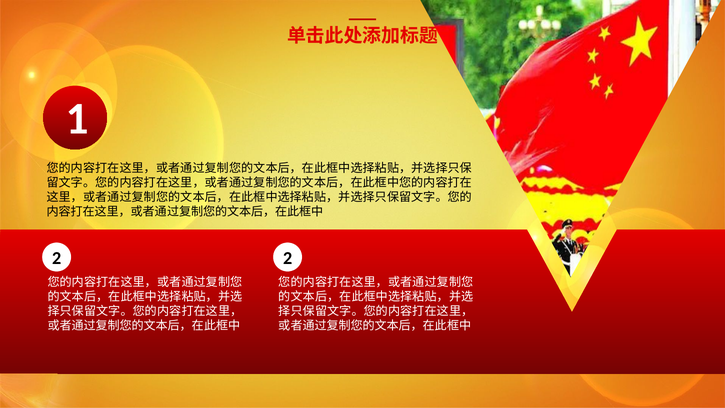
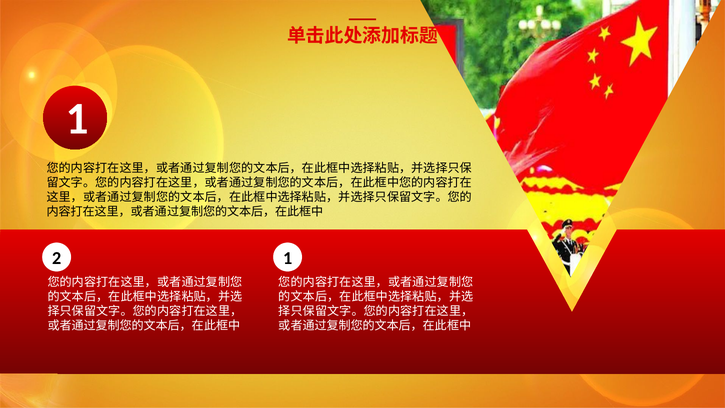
2 2: 2 -> 1
